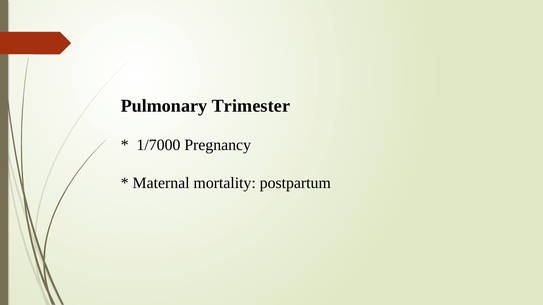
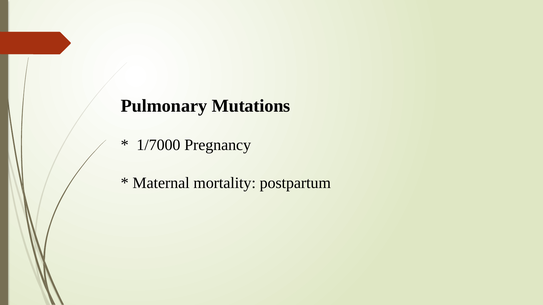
Trimester: Trimester -> Mutations
